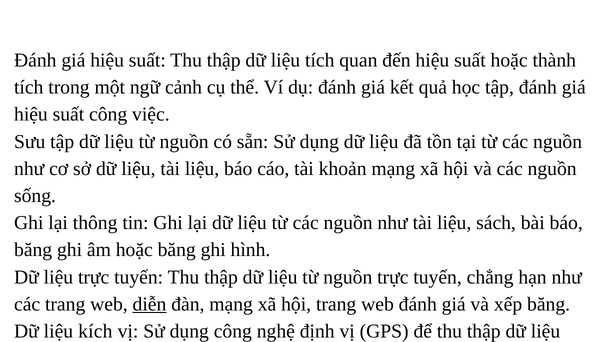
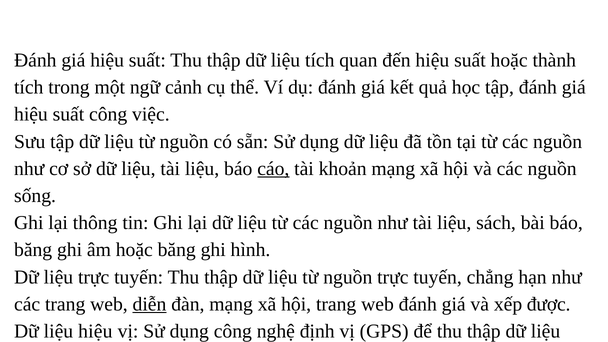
cáo underline: none -> present
xếp băng: băng -> được
liệu kích: kích -> hiệu
